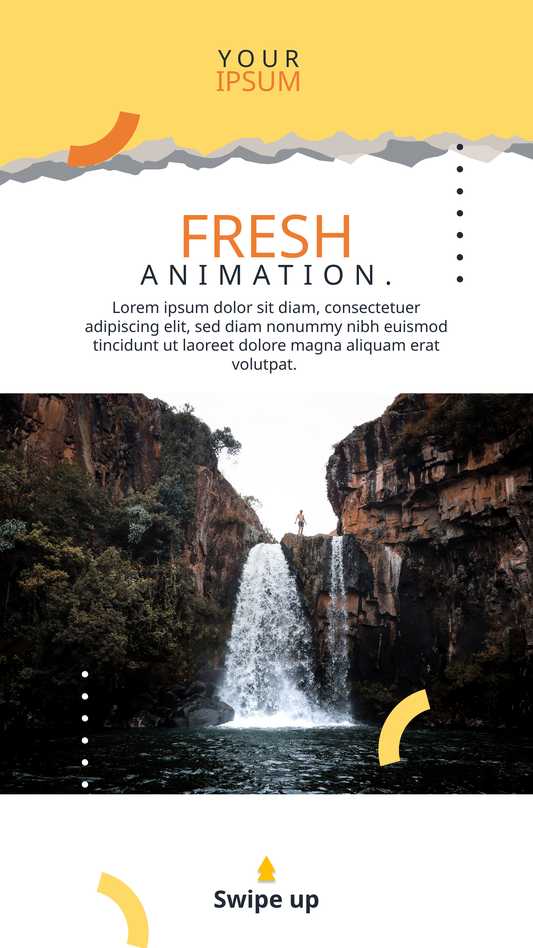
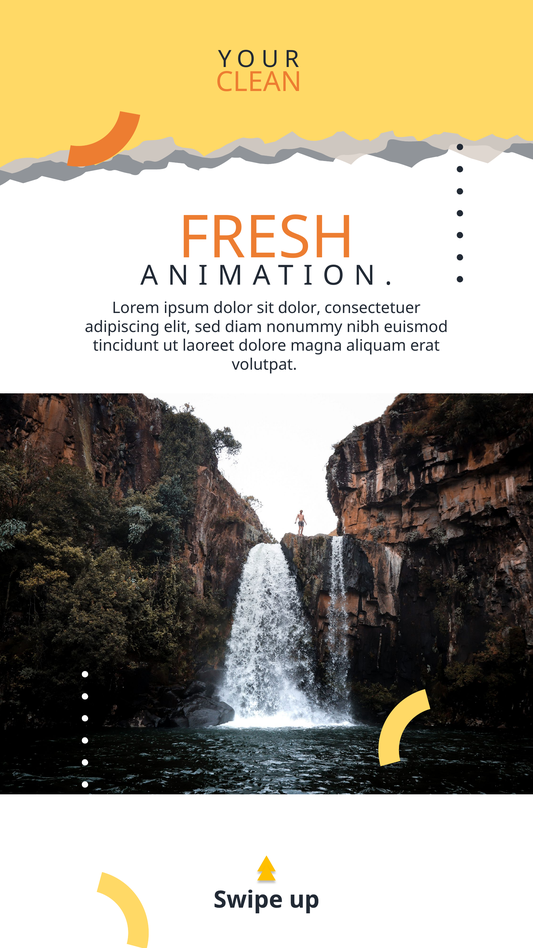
IPSUM at (259, 82): IPSUM -> CLEAN
sit diam: diam -> dolor
